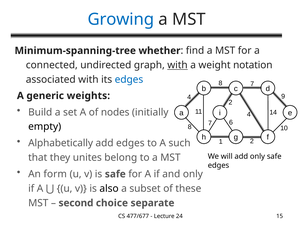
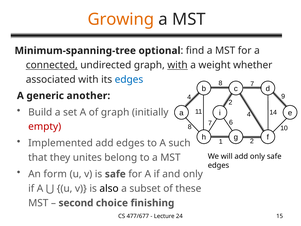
Growing colour: blue -> orange
whether: whether -> optional
connected underline: none -> present
notation: notation -> whether
weights: weights -> another
of nodes: nodes -> graph
empty colour: black -> red
Alphabetically: Alphabetically -> Implemented
separate: separate -> finishing
